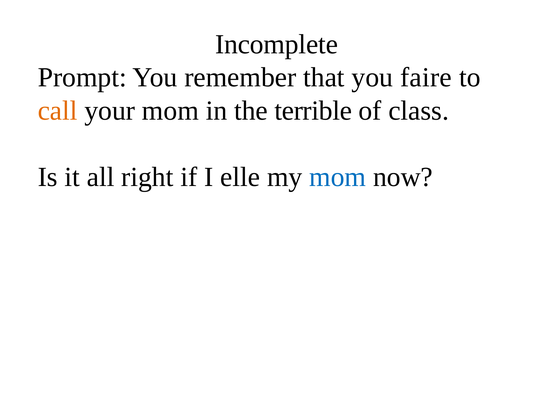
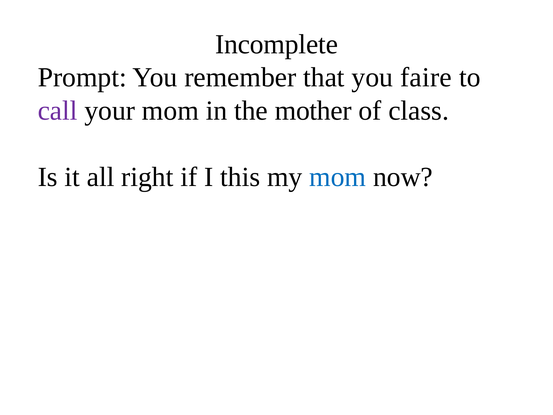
call colour: orange -> purple
terrible: terrible -> mother
elle: elle -> this
